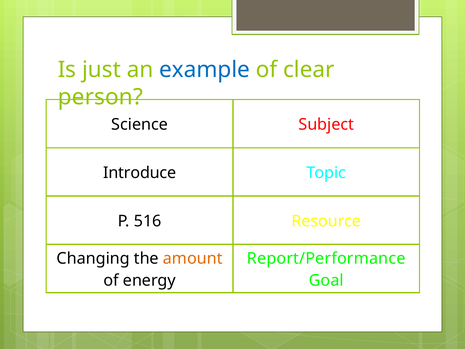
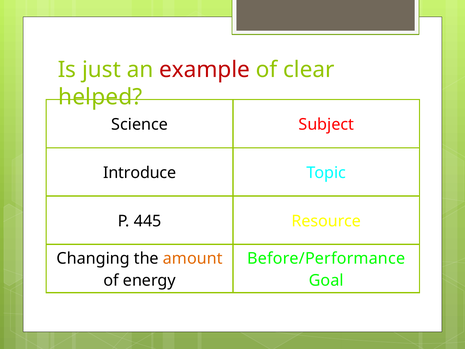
example colour: blue -> red
person: person -> helped
516: 516 -> 445
Report/Performance: Report/Performance -> Before/Performance
